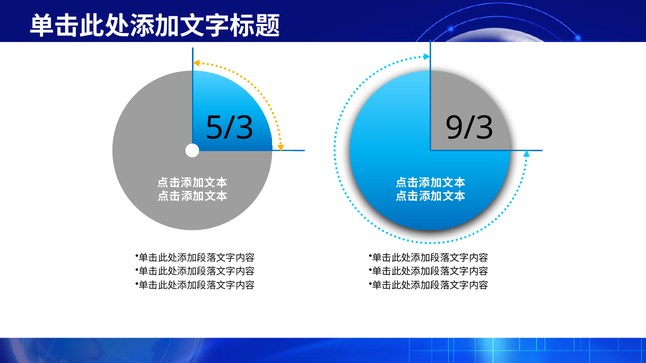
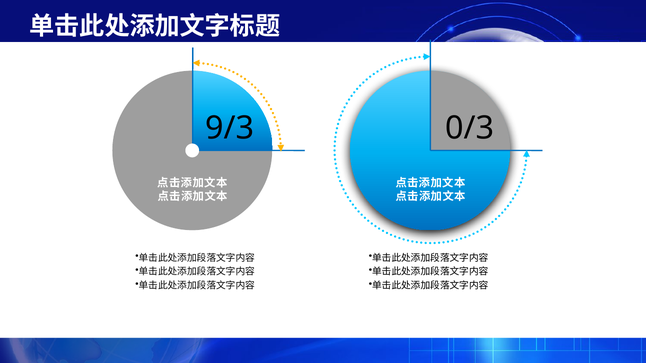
5/3: 5/3 -> 9/3
9/3: 9/3 -> 0/3
